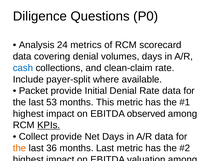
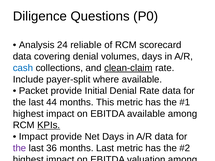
metrics: metrics -> reliable
clean-claim underline: none -> present
53: 53 -> 44
EBITDA observed: observed -> available
Collect at (33, 137): Collect -> Impact
the at (20, 148) colour: orange -> purple
